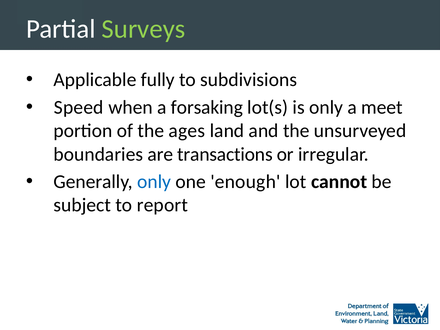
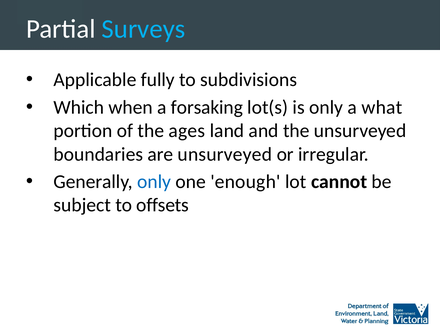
Surveys colour: light green -> light blue
Speed: Speed -> Which
meet: meet -> what
are transactions: transactions -> unsurveyed
report: report -> offsets
